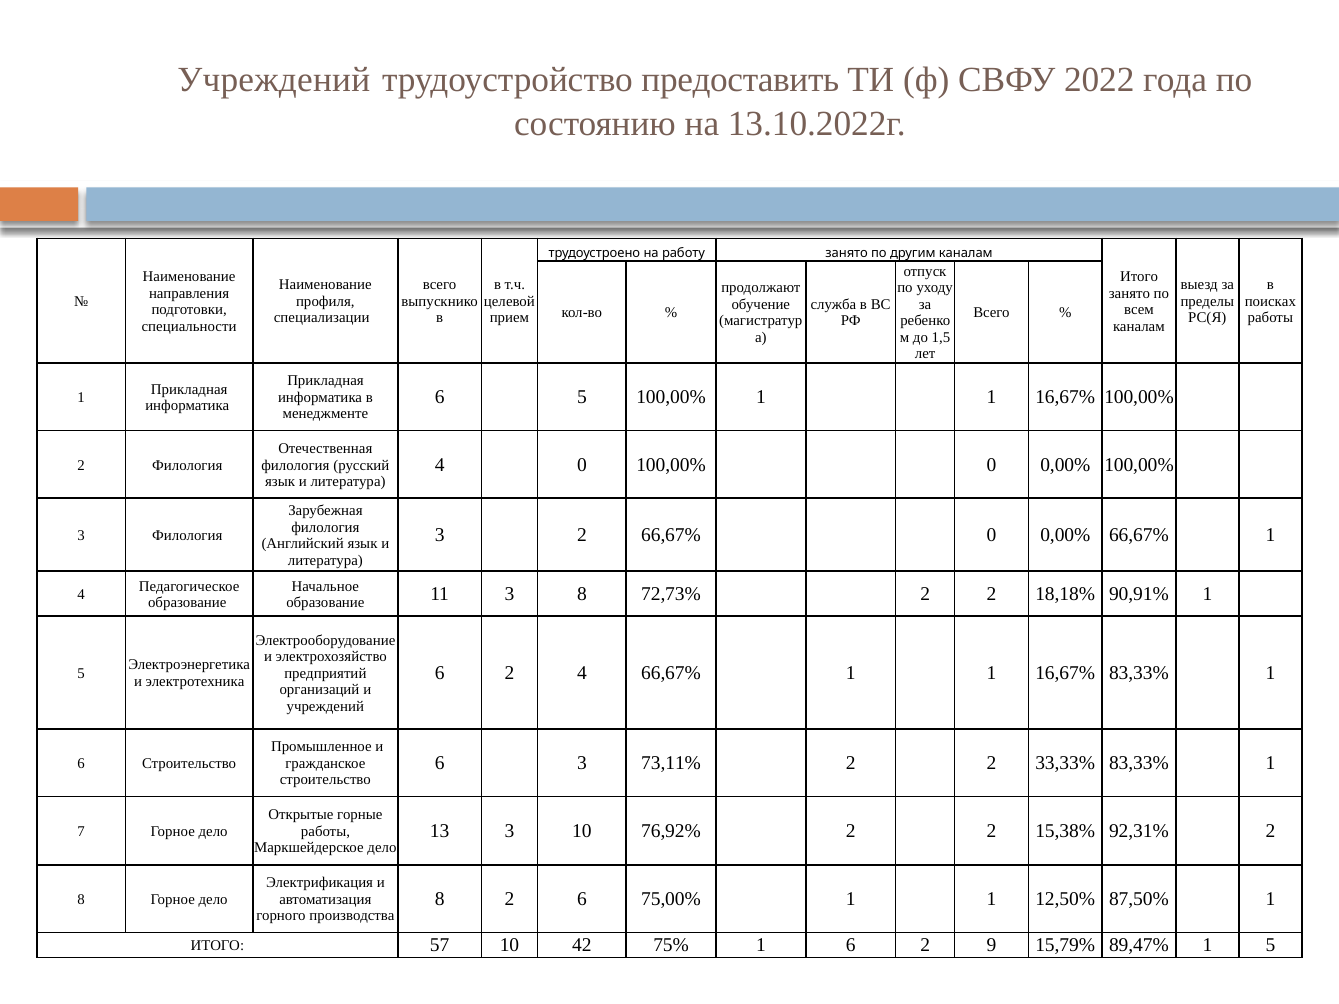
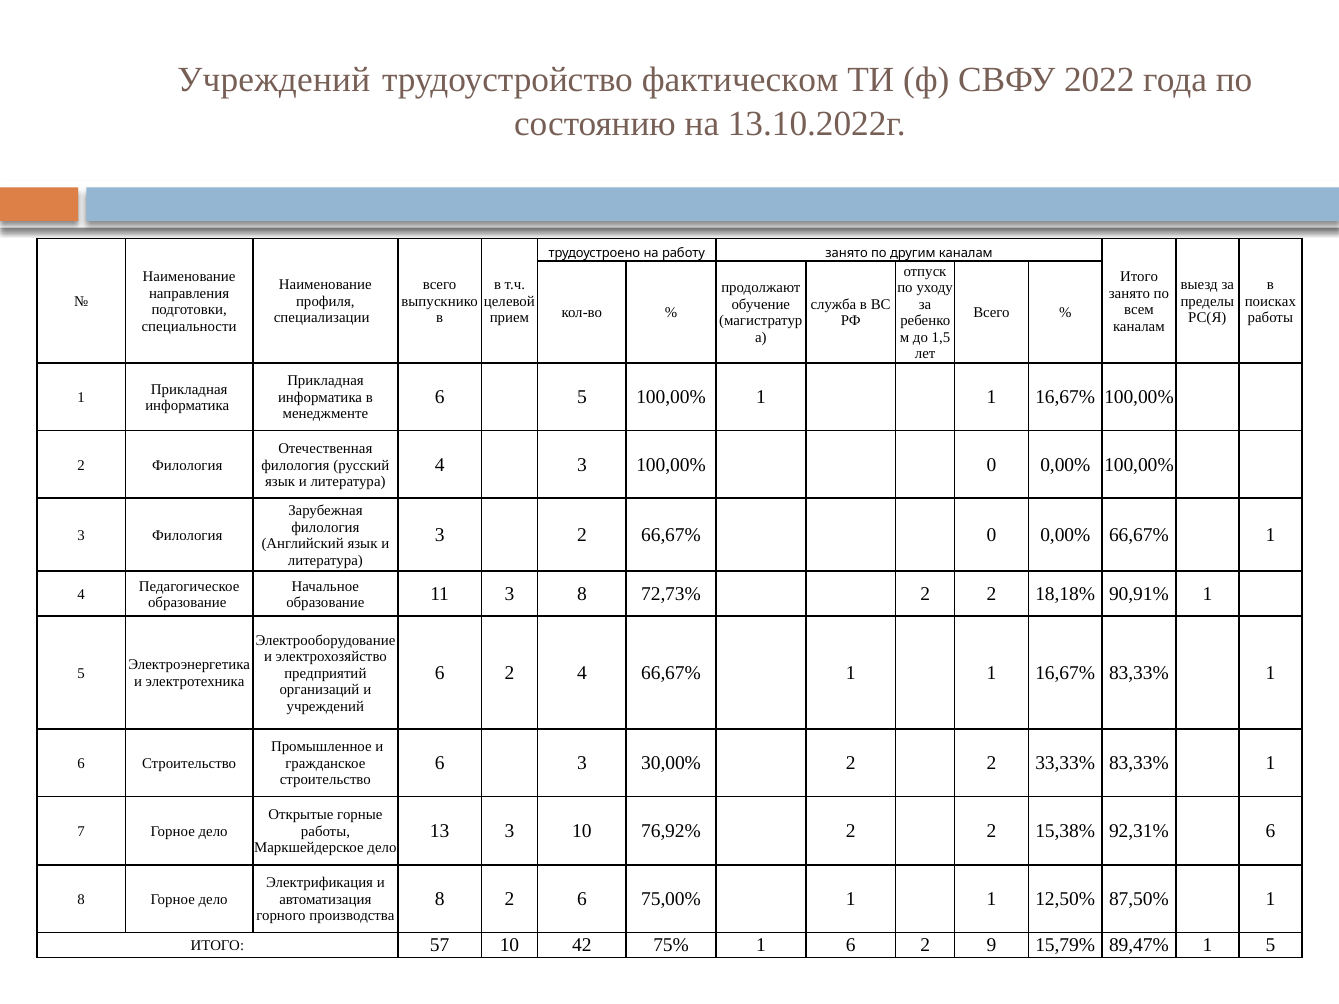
предоставить: предоставить -> фактическом
4 0: 0 -> 3
73,11%: 73,11% -> 30,00%
92,31% 2: 2 -> 6
